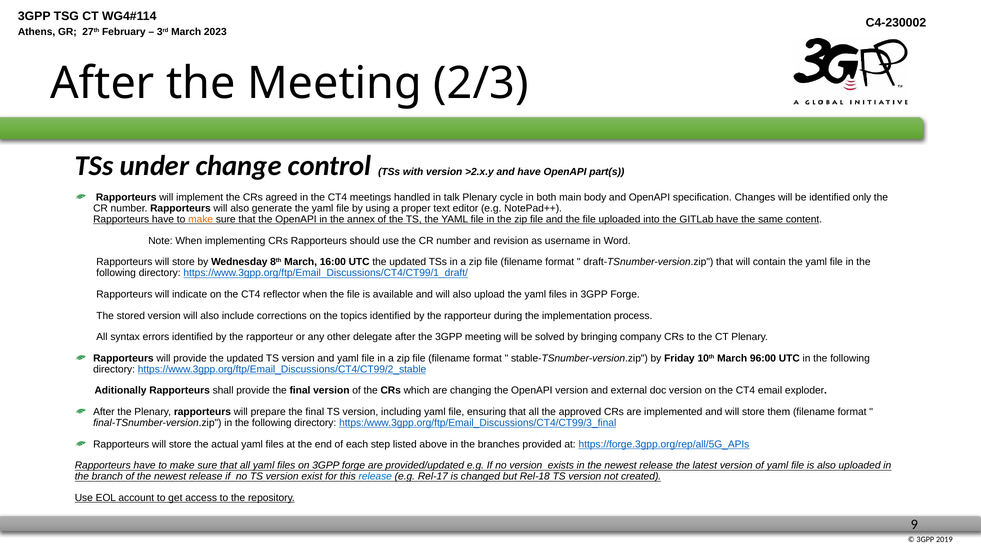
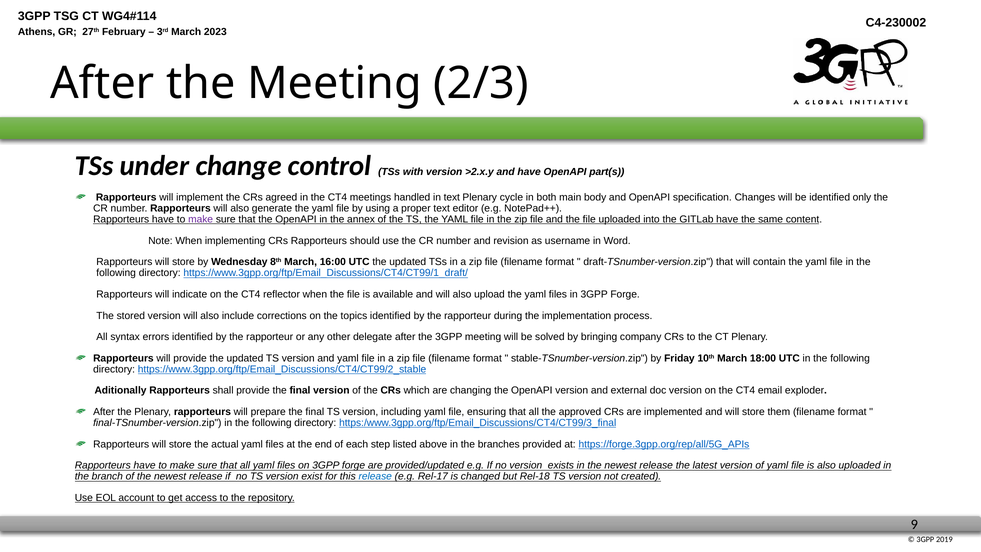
in talk: talk -> text
make at (201, 219) colour: orange -> purple
96:00: 96:00 -> 18:00
